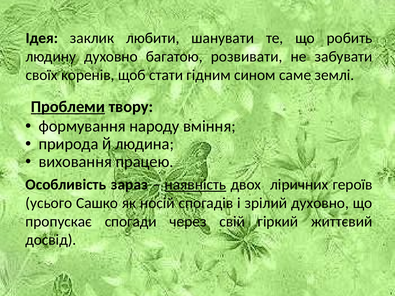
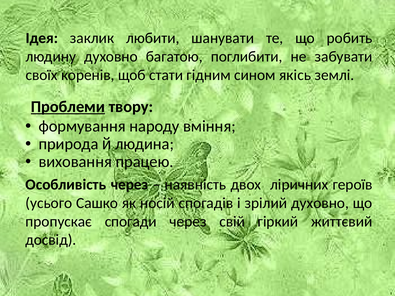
розвивати: розвивати -> поглибити
саме: саме -> якісь
Особливість зараз: зараз -> через
наявність underline: present -> none
